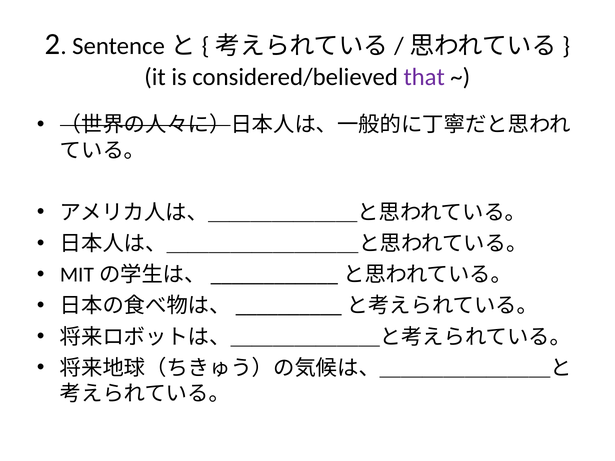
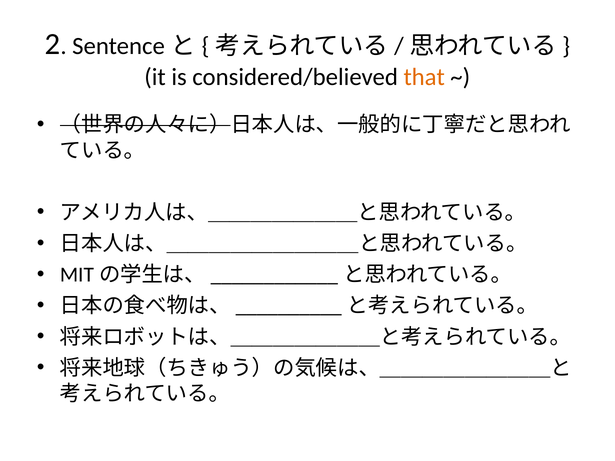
that colour: purple -> orange
